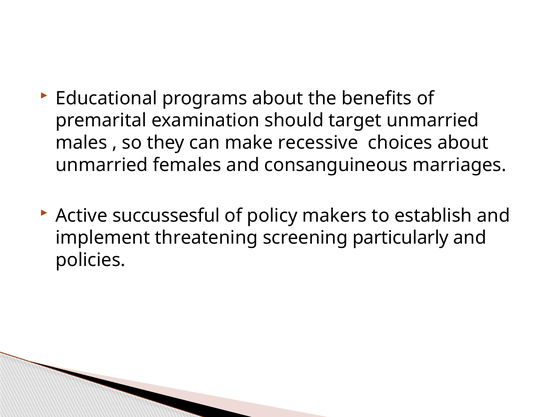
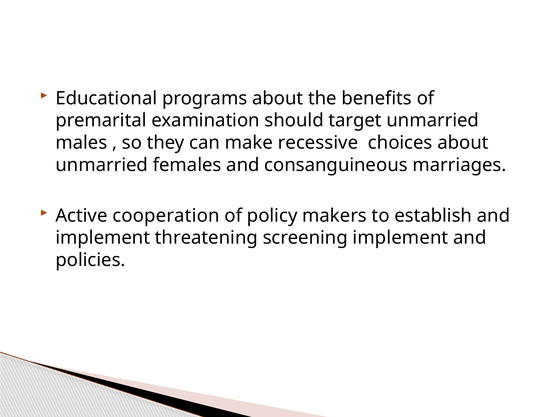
succussesful: succussesful -> cooperation
screening particularly: particularly -> implement
